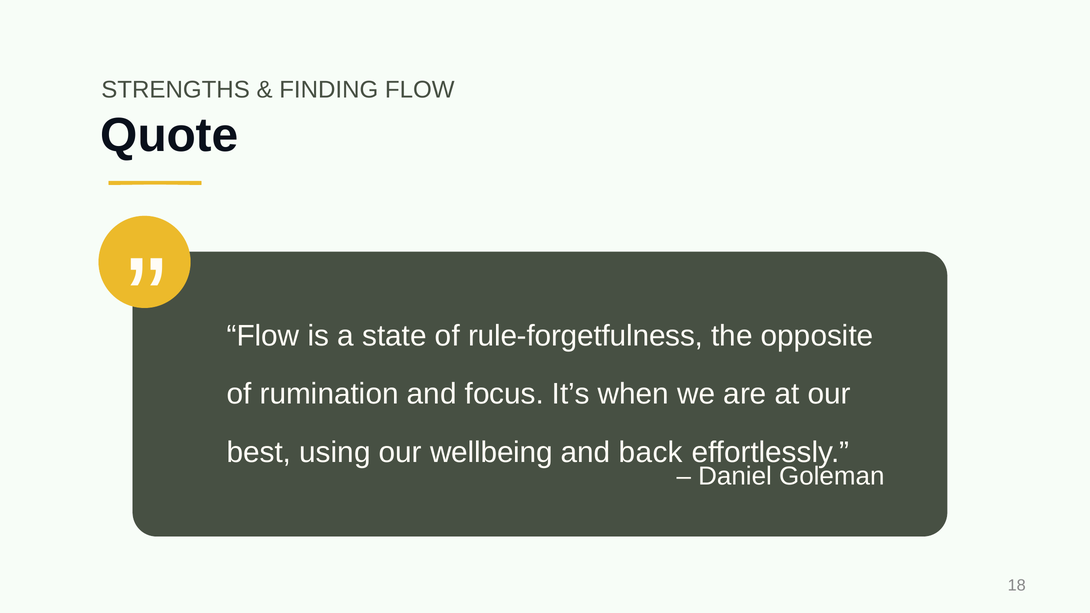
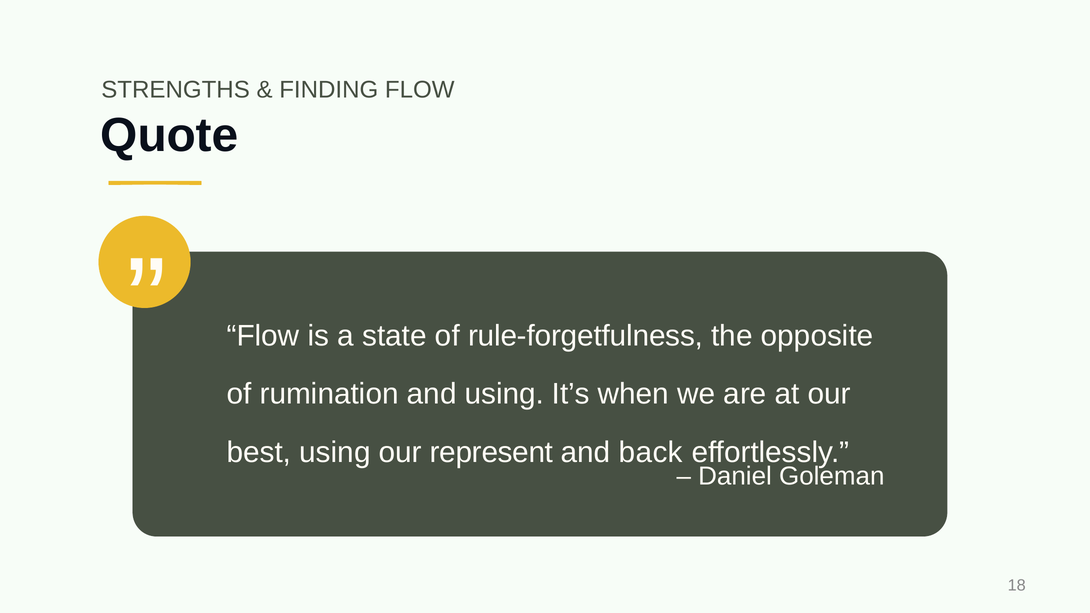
and focus: focus -> using
wellbeing: wellbeing -> represent
